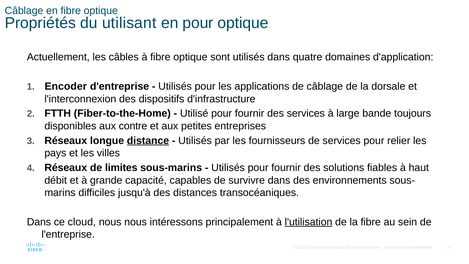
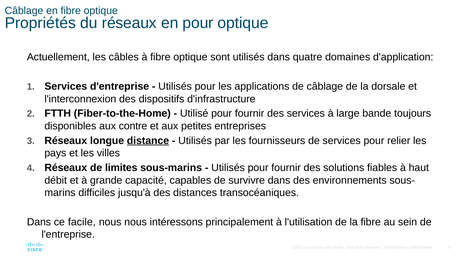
du utilisant: utilisant -> réseaux
Encoder at (66, 86): Encoder -> Services
cloud: cloud -> facile
l'utilisation underline: present -> none
